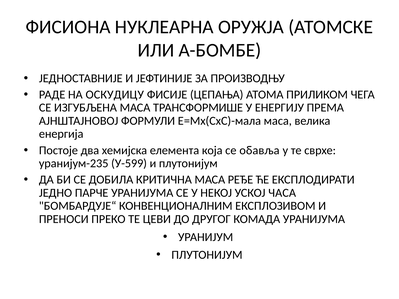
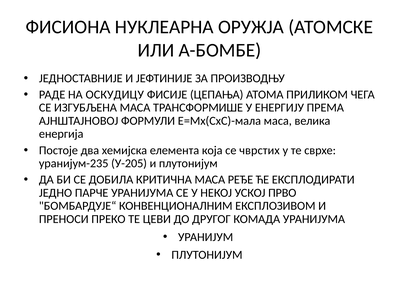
обавља: обавља -> чврстих
У-599: У-599 -> У-205
ЧАСА: ЧАСА -> ПРВО
